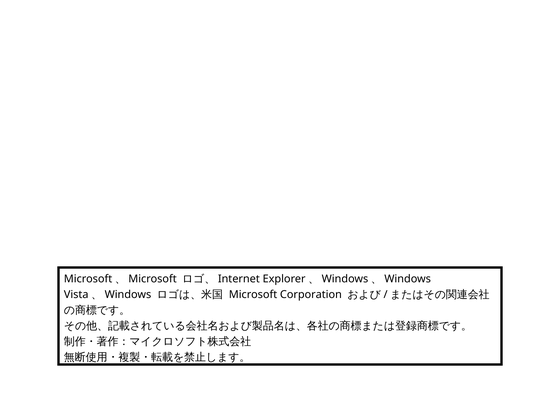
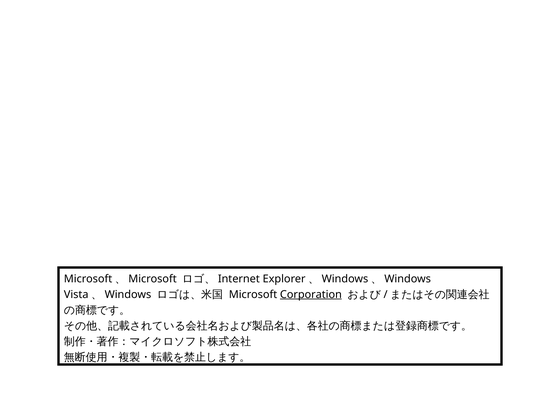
Corporation underline: none -> present
